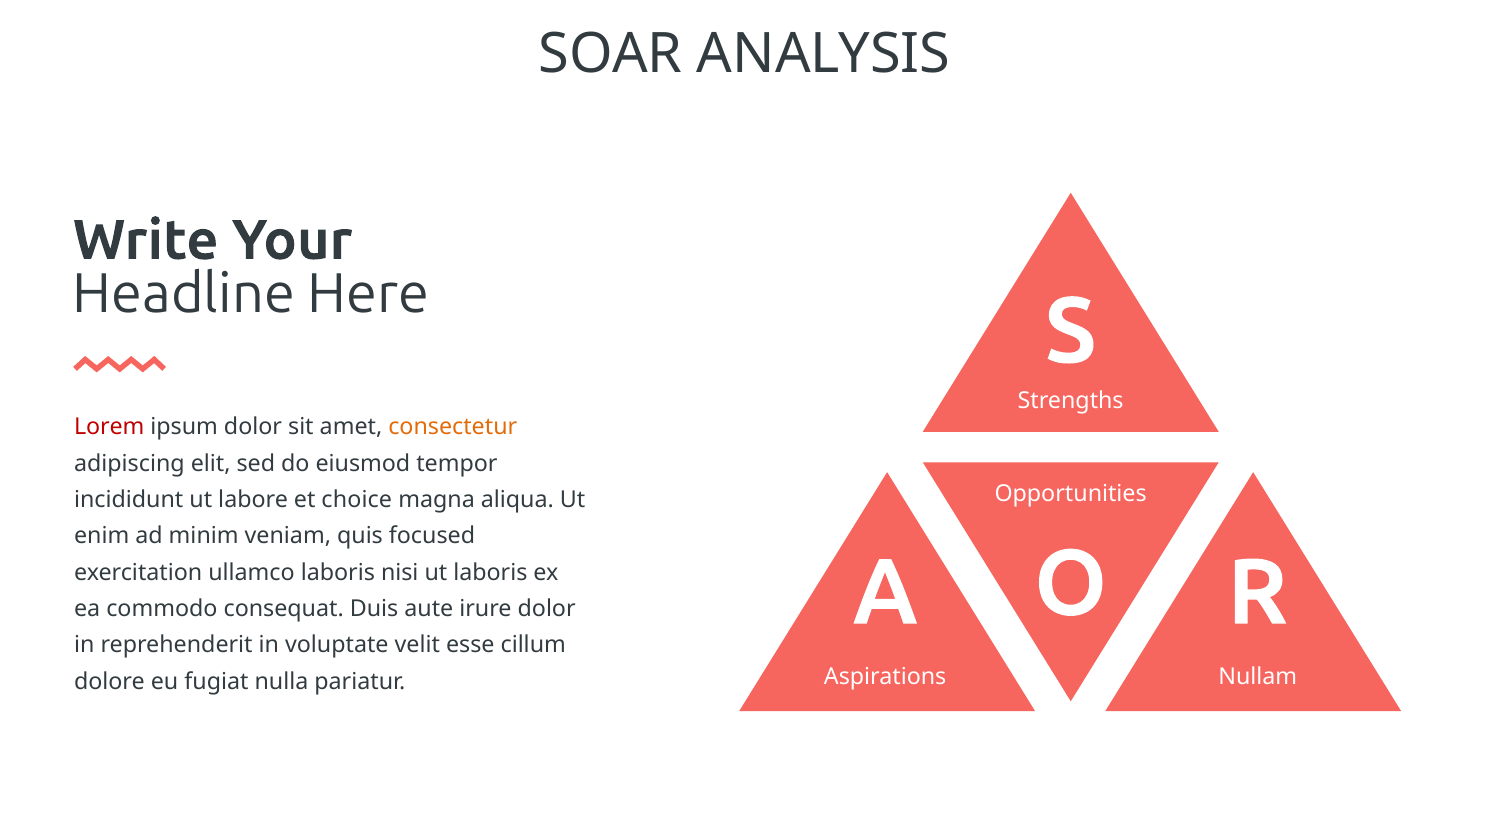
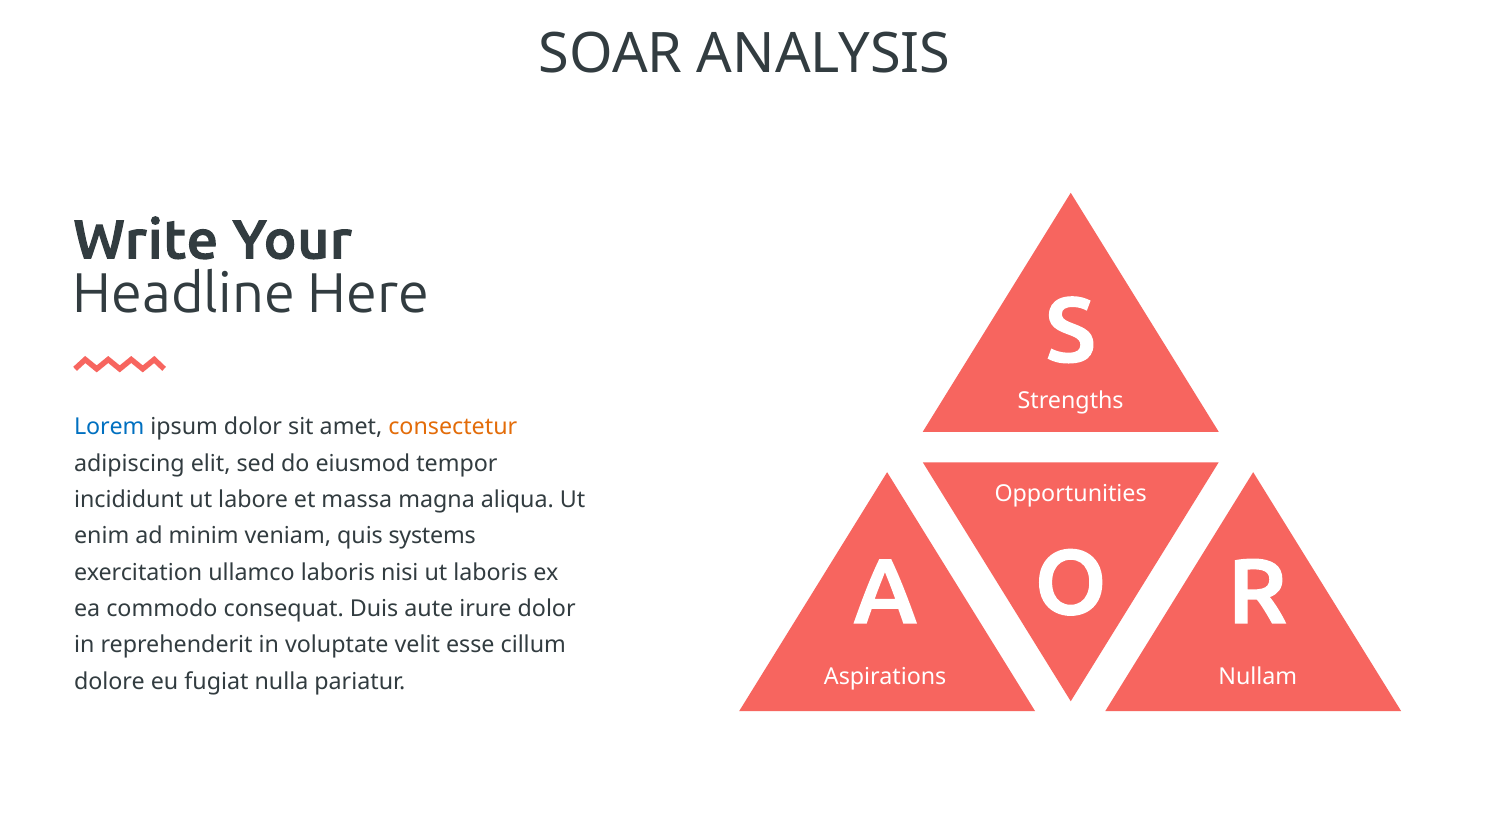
Lorem colour: red -> blue
choice: choice -> massa
focused: focused -> systems
